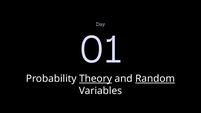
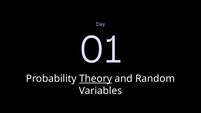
Random underline: present -> none
